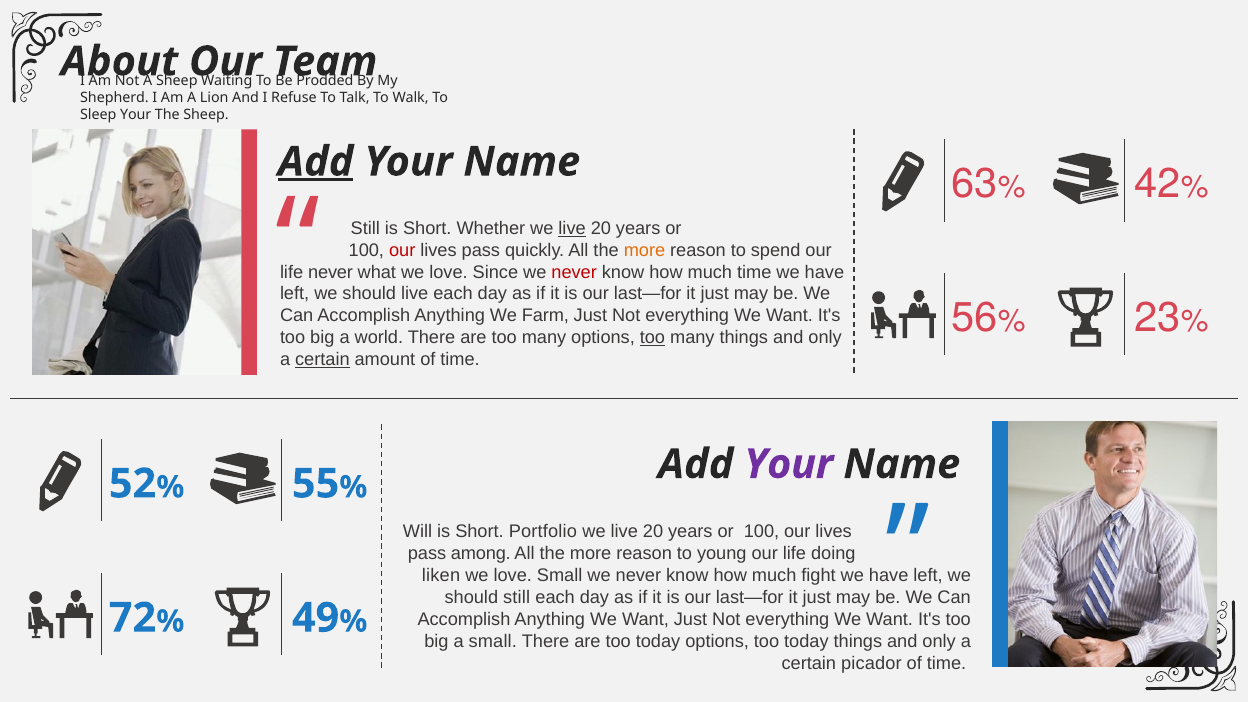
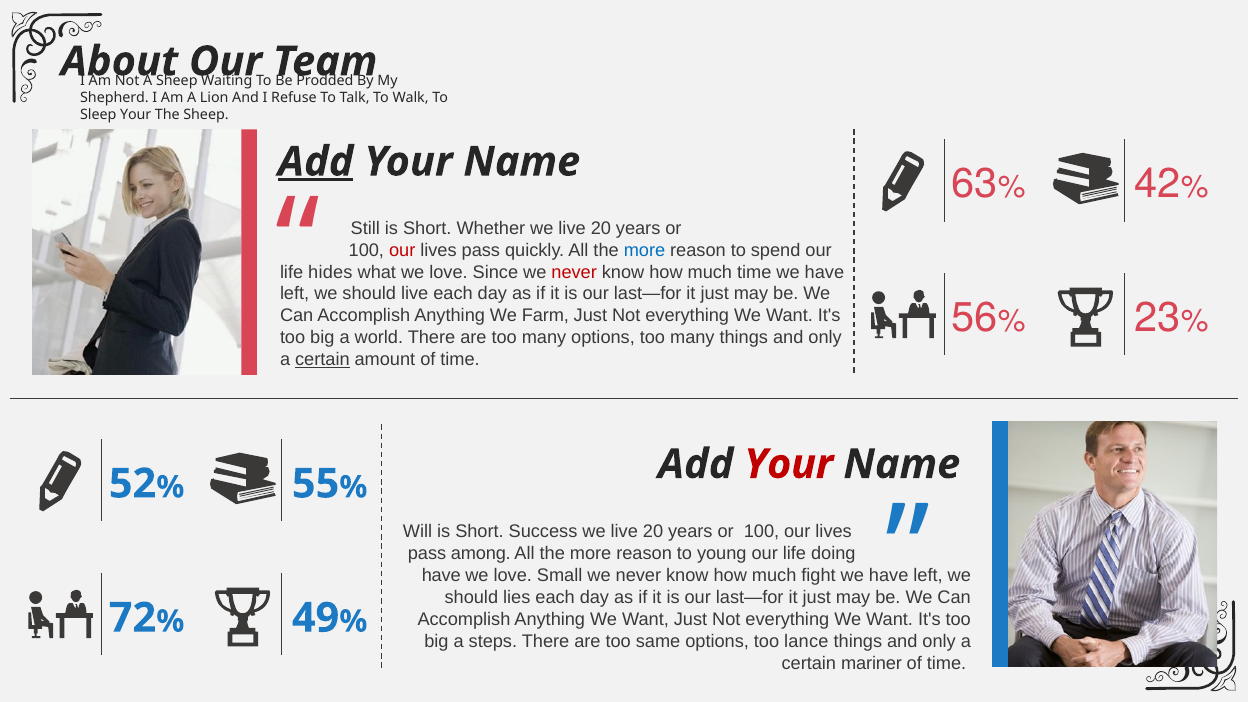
live at (572, 228) underline: present -> none
more at (644, 250) colour: orange -> blue
never at (331, 272): never -> hides
too at (652, 338) underline: present -> none
Your at (789, 464) colour: purple -> red
Portfolio: Portfolio -> Success
liken at (441, 576): liken -> have
should still: still -> lies
a small: small -> steps
are too today: today -> same
options too today: today -> lance
picador: picador -> mariner
